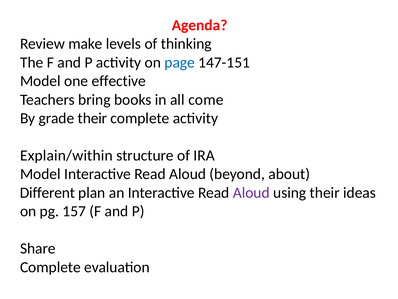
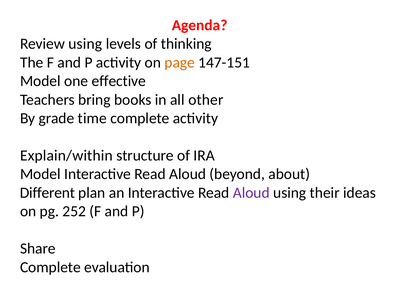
Review make: make -> using
page colour: blue -> orange
come: come -> other
grade their: their -> time
157: 157 -> 252
